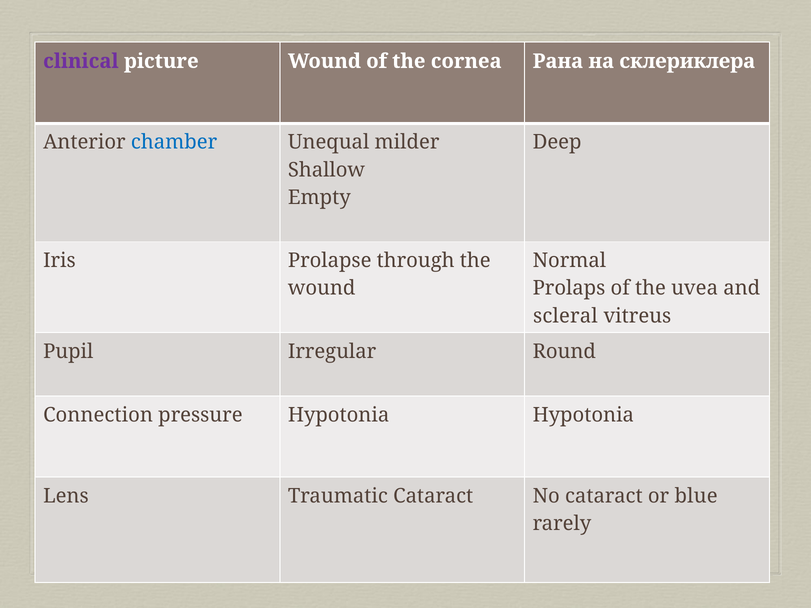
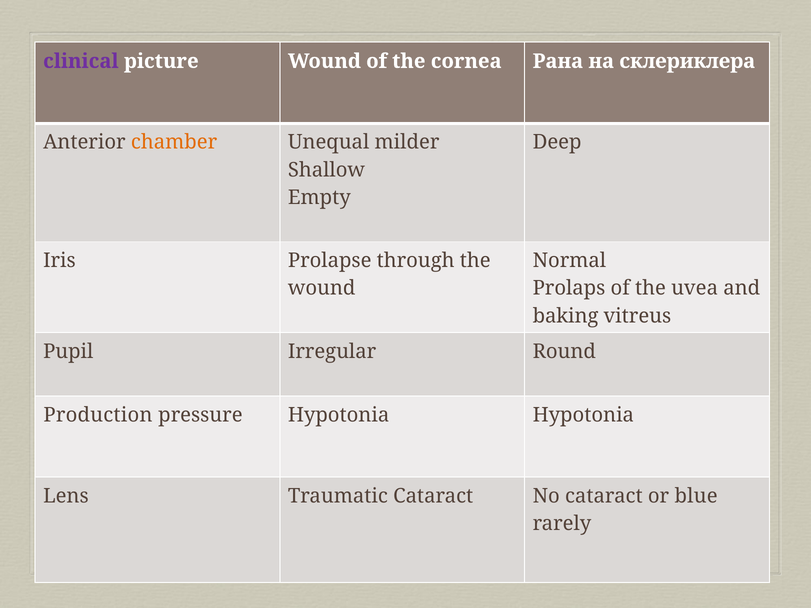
chamber colour: blue -> orange
scleral: scleral -> baking
Connection: Connection -> Production
